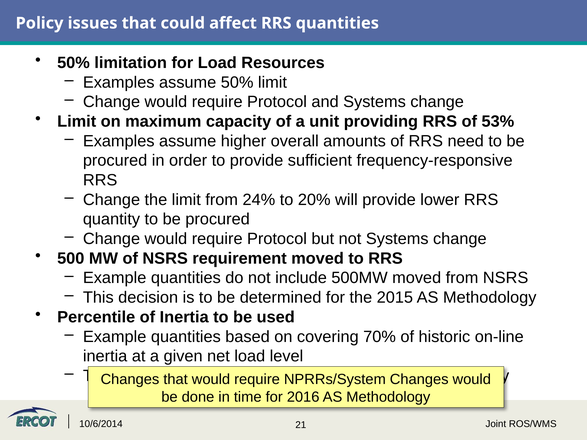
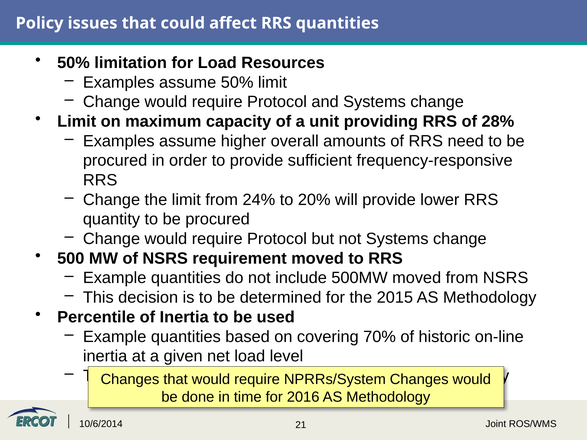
53%: 53% -> 28%
